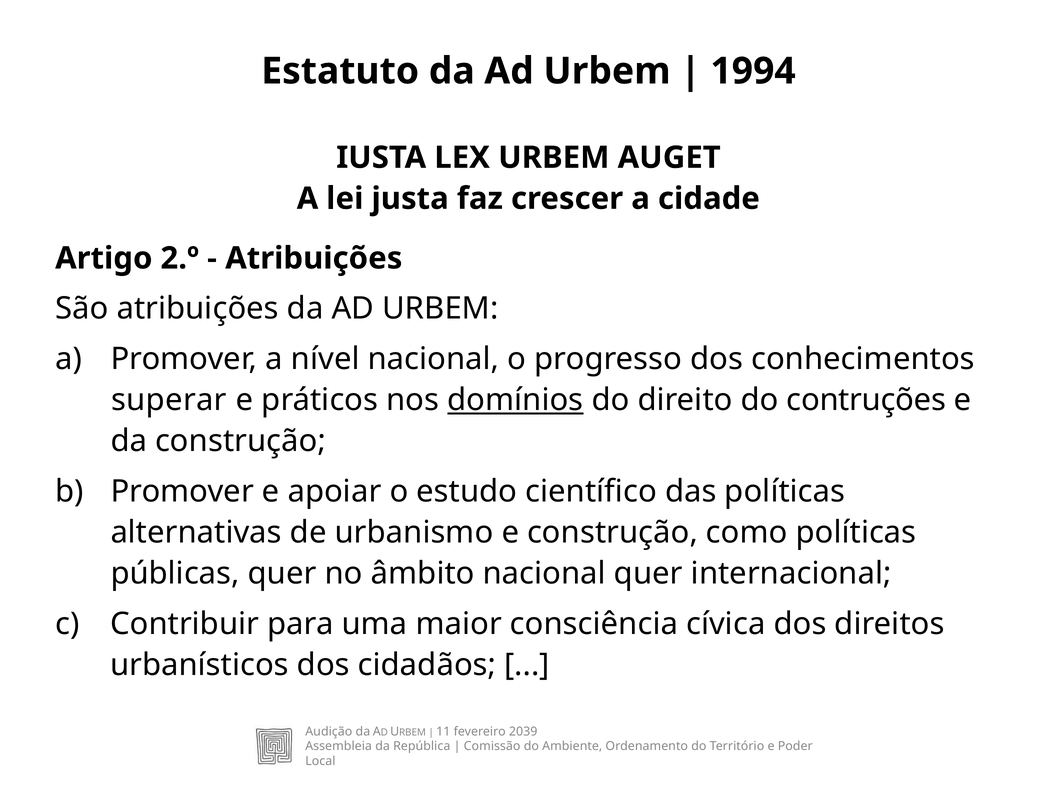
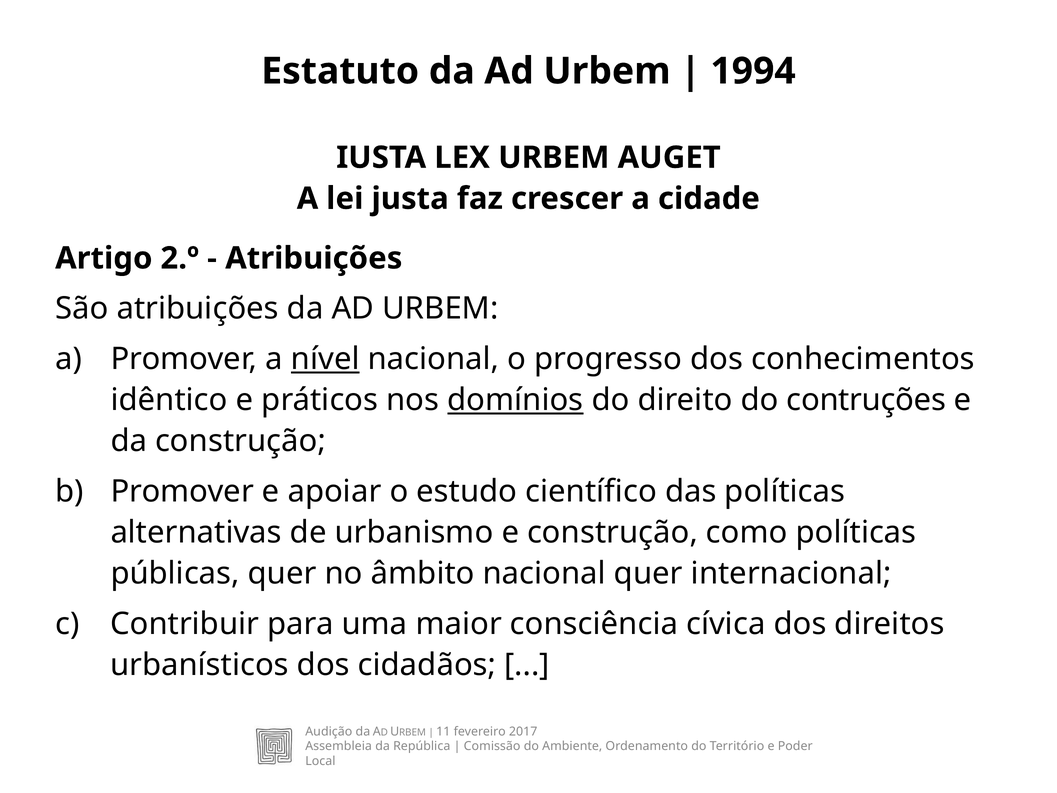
nível underline: none -> present
superar: superar -> idêntico
2039: 2039 -> 2017
